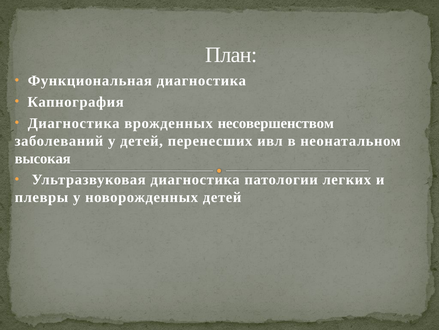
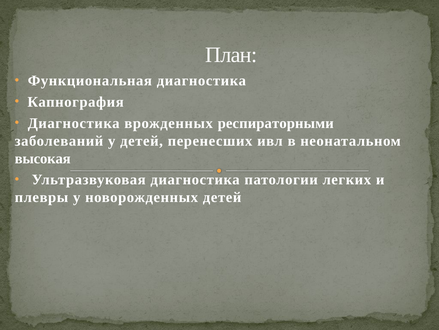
несовершенством: несовершенством -> респираторными
